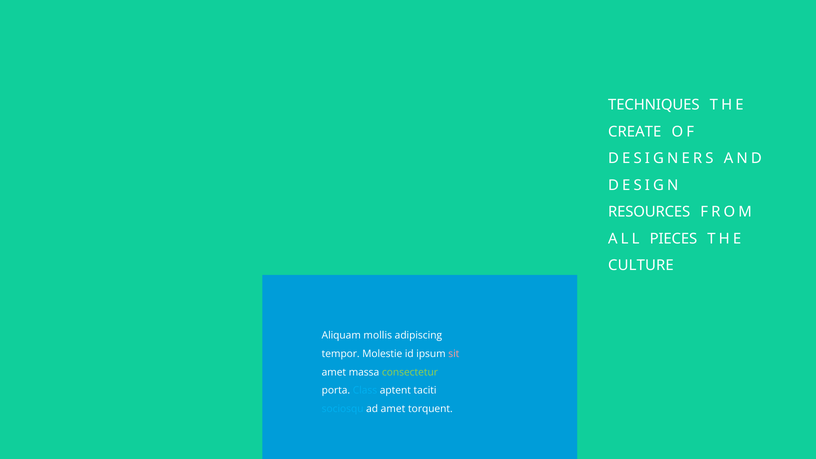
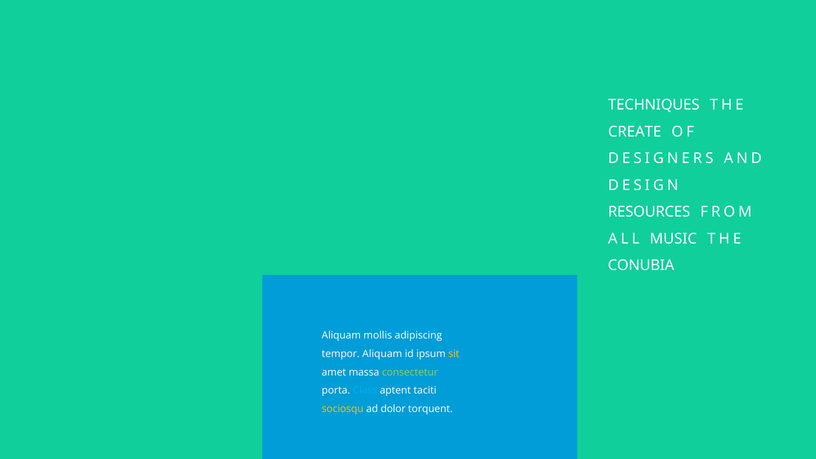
PIECES: PIECES -> MUSIC
CULTURE: CULTURE -> CONUBIA
tempor Molestie: Molestie -> Aliquam
sit colour: pink -> yellow
sociosqu colour: light blue -> yellow
ad amet: amet -> dolor
